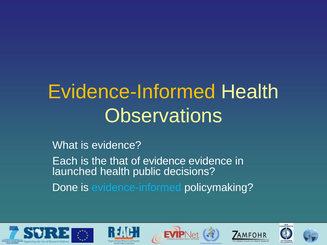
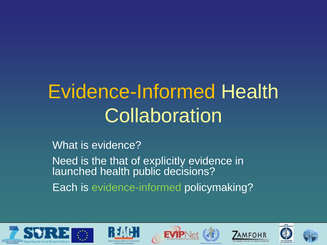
Observations: Observations -> Collaboration
Each: Each -> Need
of evidence: evidence -> explicitly
Done: Done -> Each
evidence-informed at (136, 188) colour: light blue -> light green
